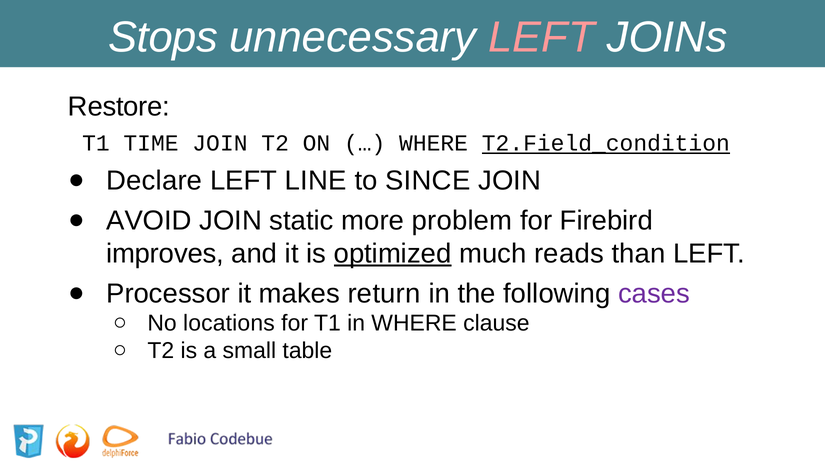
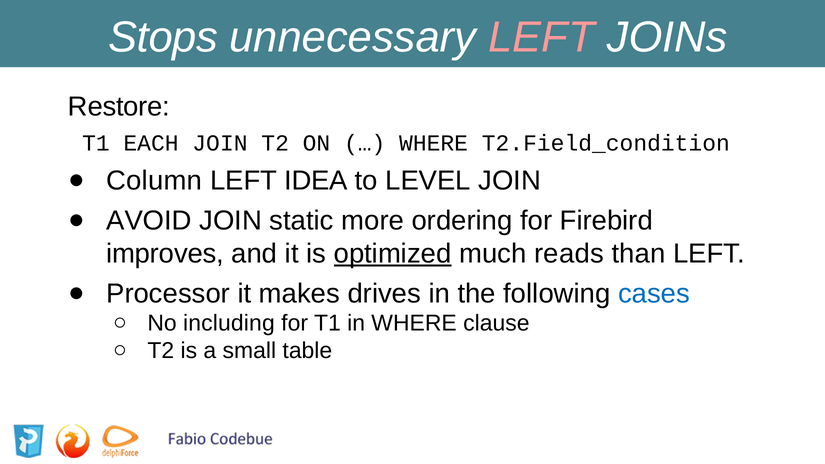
TIME: TIME -> EACH
T2.Field_condition underline: present -> none
Declare: Declare -> Column
LINE: LINE -> IDEA
SINCE: SINCE -> LEVEL
problem: problem -> ordering
return: return -> drives
cases colour: purple -> blue
locations: locations -> including
